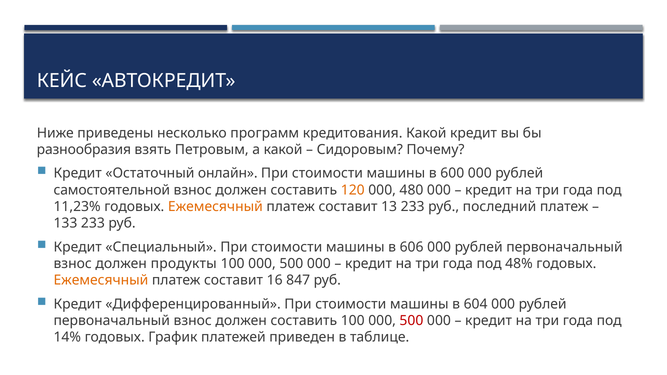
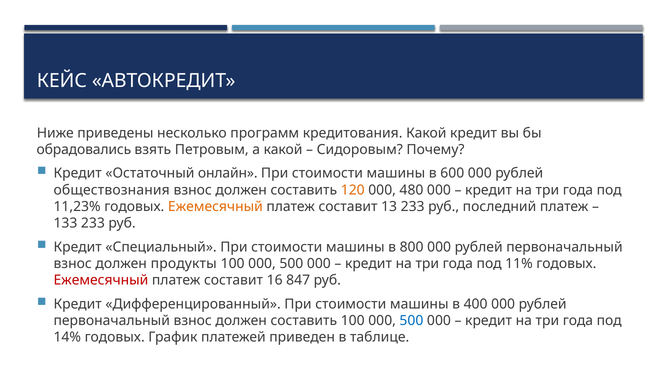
разнообразия: разнообразия -> обрадовались
самостоятельной: самостоятельной -> обществознания
606: 606 -> 800
48%: 48% -> 11%
Ежемесячный at (101, 280) colour: orange -> red
604: 604 -> 400
500 at (411, 321) colour: red -> blue
